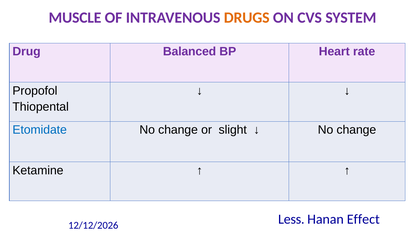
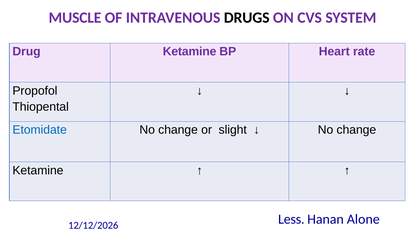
DRUGS colour: orange -> black
Drug Balanced: Balanced -> Ketamine
Effect: Effect -> Alone
